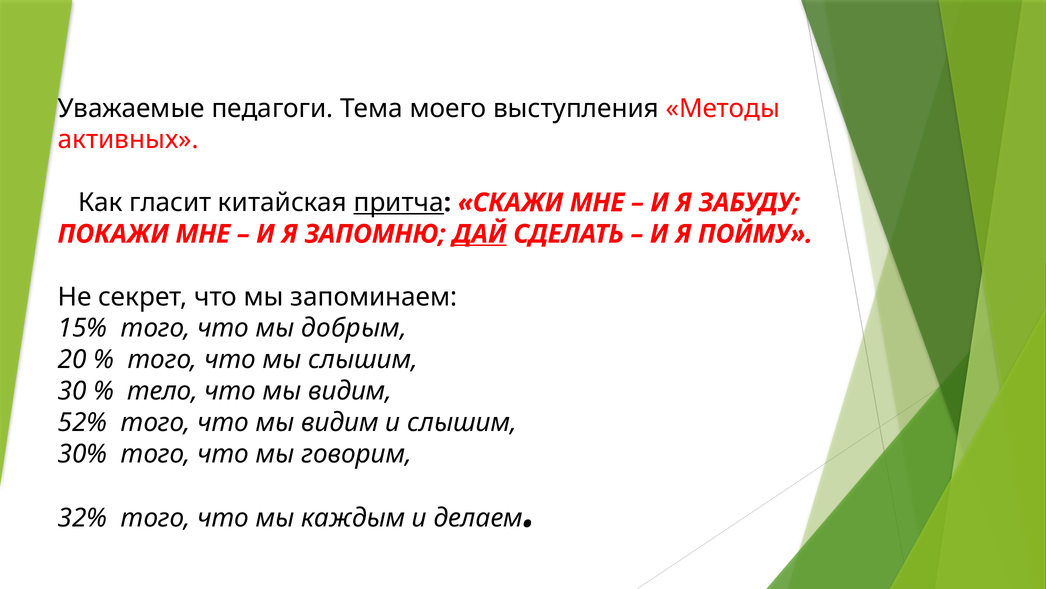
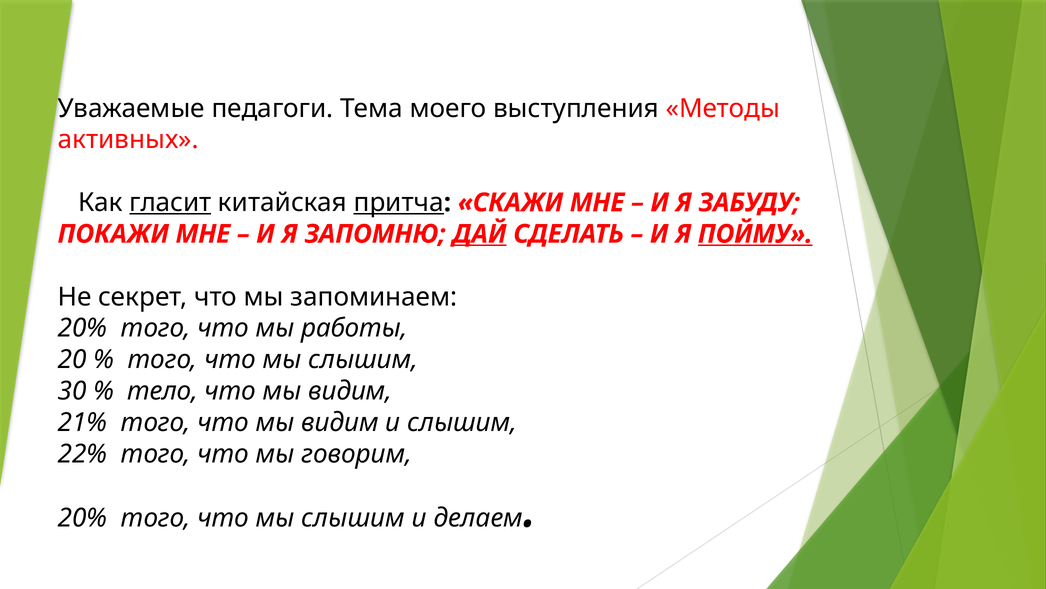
гласит underline: none -> present
ПОЙМУ underline: none -> present
15% at (82, 328): 15% -> 20%
добрым: добрым -> работы
52%: 52% -> 21%
30%: 30% -> 22%
32% at (82, 518): 32% -> 20%
каждым at (353, 518): каждым -> слышим
